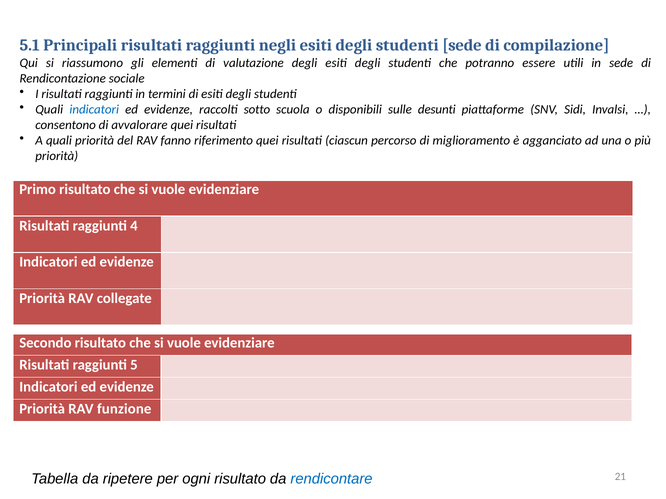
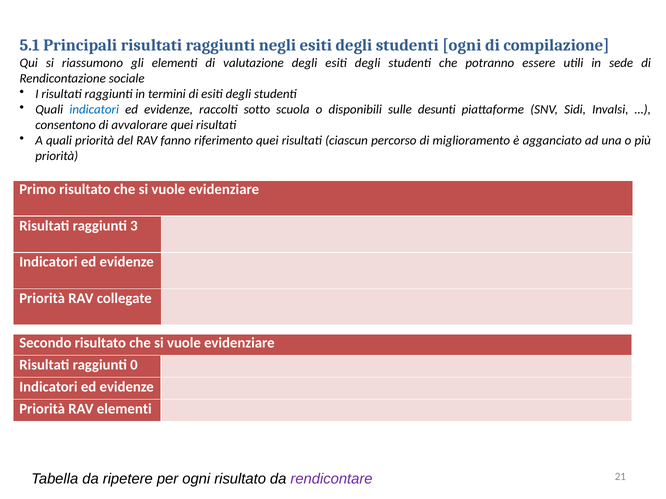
studenti sede: sede -> ogni
4: 4 -> 3
5: 5 -> 0
RAV funzione: funzione -> elementi
rendicontare colour: blue -> purple
